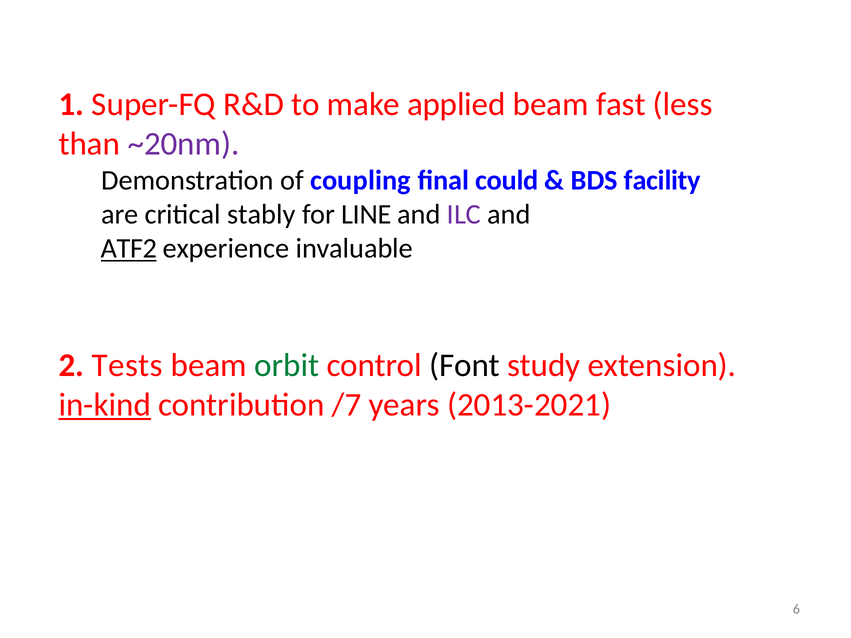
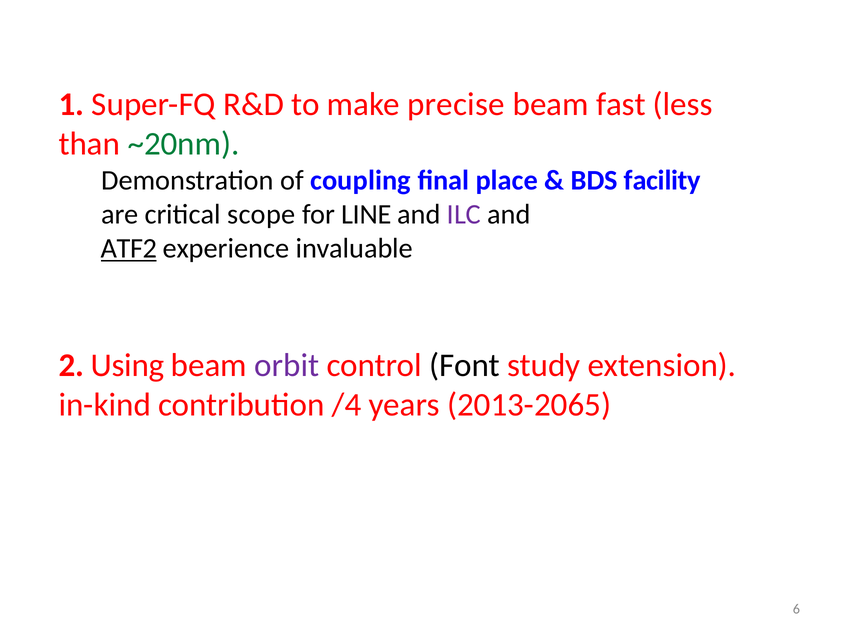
applied: applied -> precise
~20nm colour: purple -> green
could: could -> place
stably: stably -> scope
Tests: Tests -> Using
orbit colour: green -> purple
in-kind underline: present -> none
/7: /7 -> /4
2013-2021: 2013-2021 -> 2013-2065
